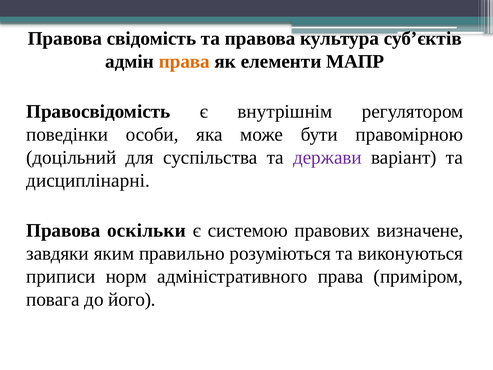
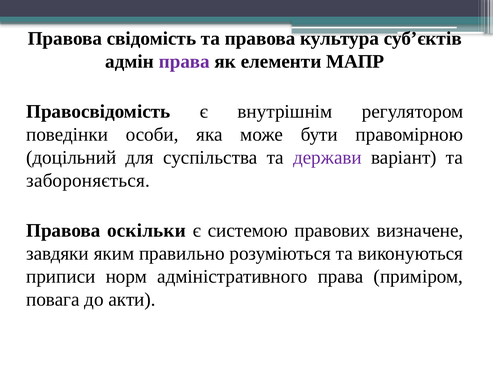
права at (184, 61) colour: orange -> purple
дисциплінарні: дисциплінарні -> забороняється
його: його -> акти
